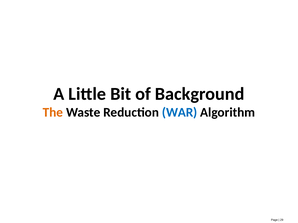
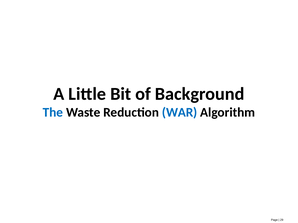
The colour: orange -> blue
